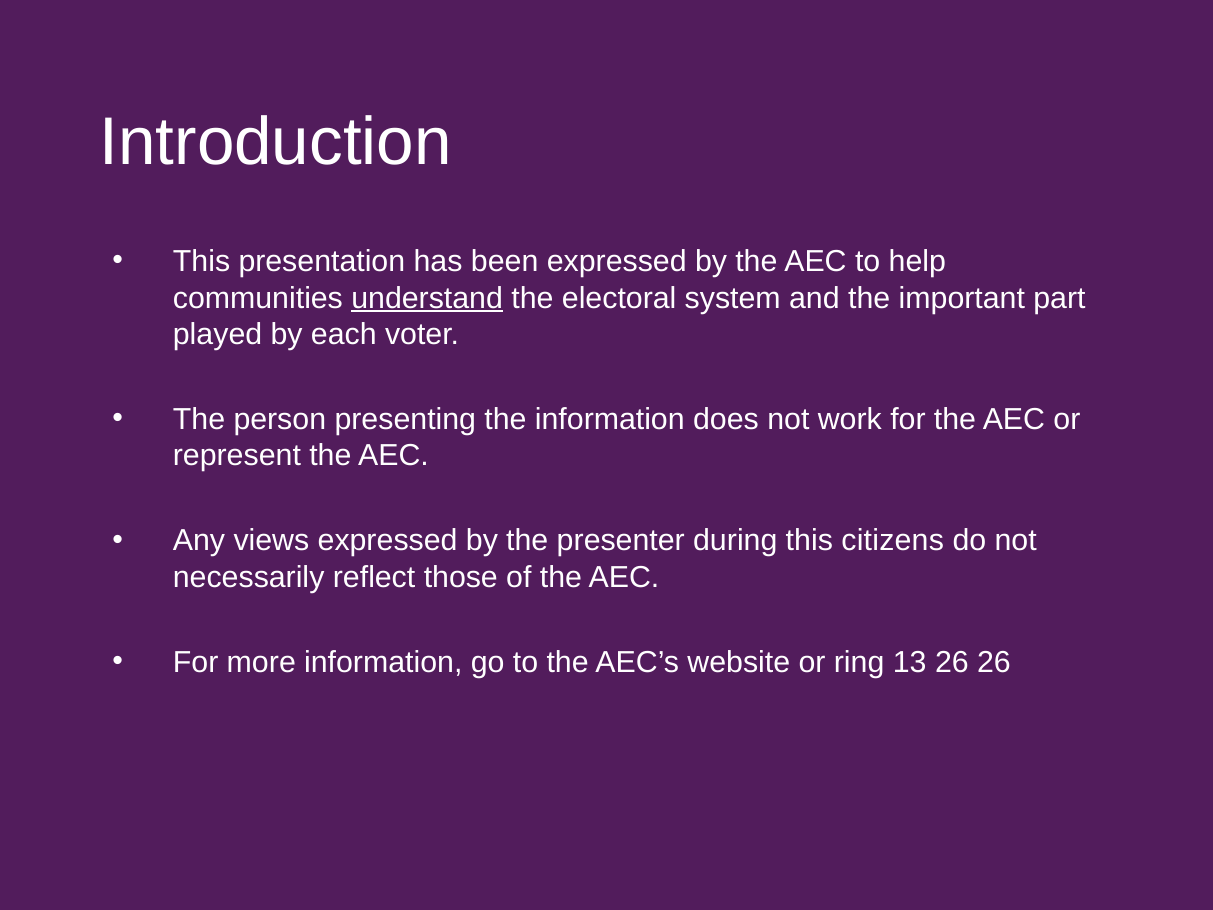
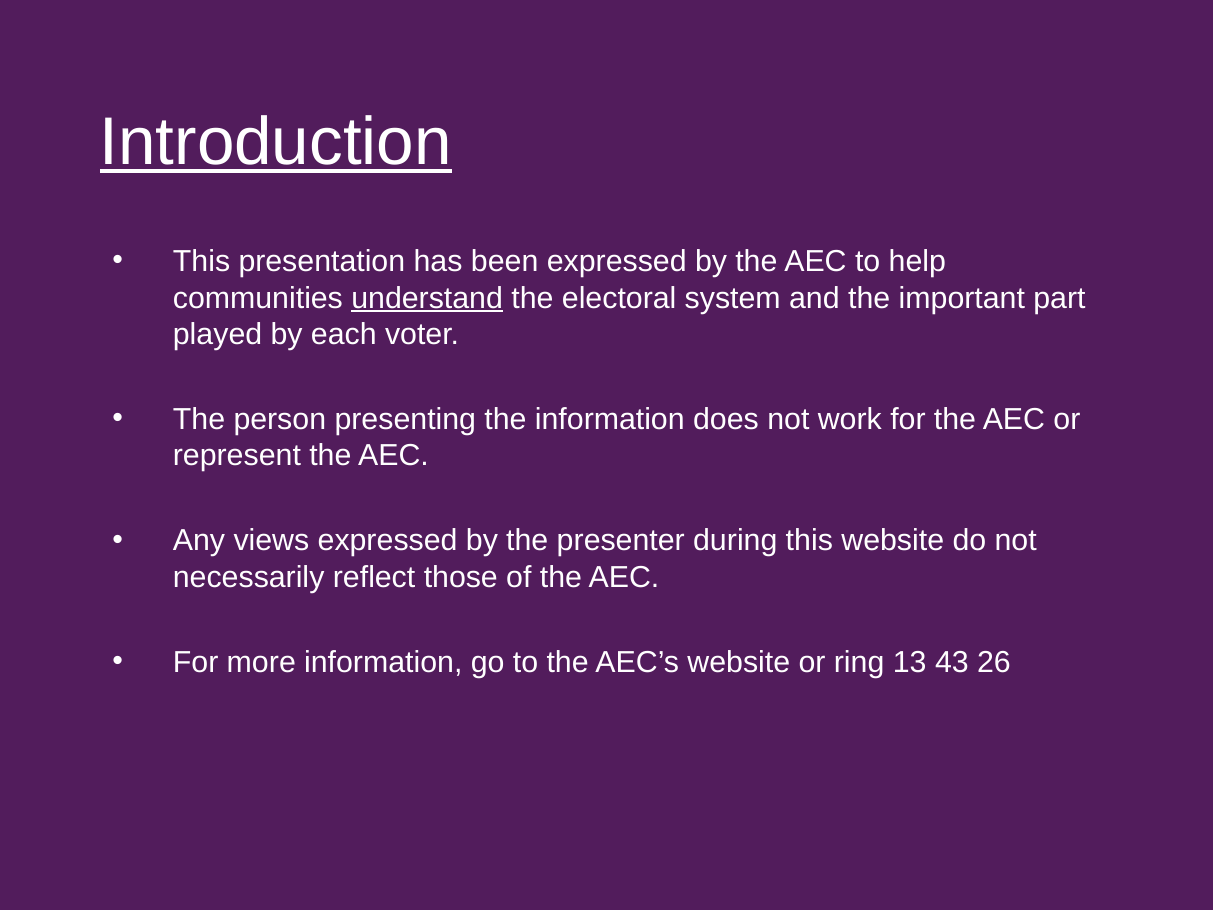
Introduction underline: none -> present
this citizens: citizens -> website
13 26: 26 -> 43
